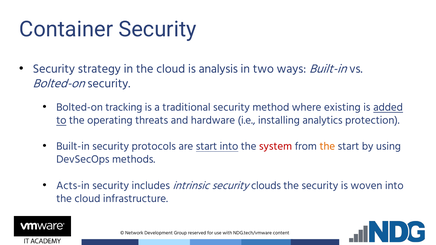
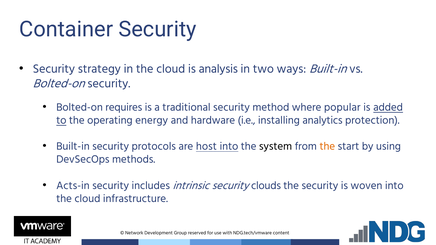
tracking: tracking -> requires
existing: existing -> popular
threats: threats -> energy
are start: start -> host
system colour: red -> black
